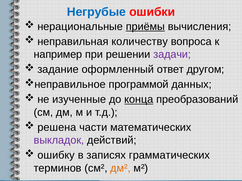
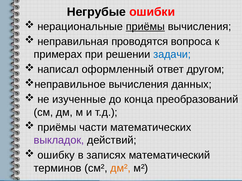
Негрубые colour: blue -> black
количеству: количеству -> проводятся
например: например -> примерах
задачи colour: purple -> blue
задание: задание -> написал
программой at (139, 85): программой -> вычисления
конца underline: present -> none
решена at (57, 128): решена -> приёмы
грамматических: грамматических -> математический
